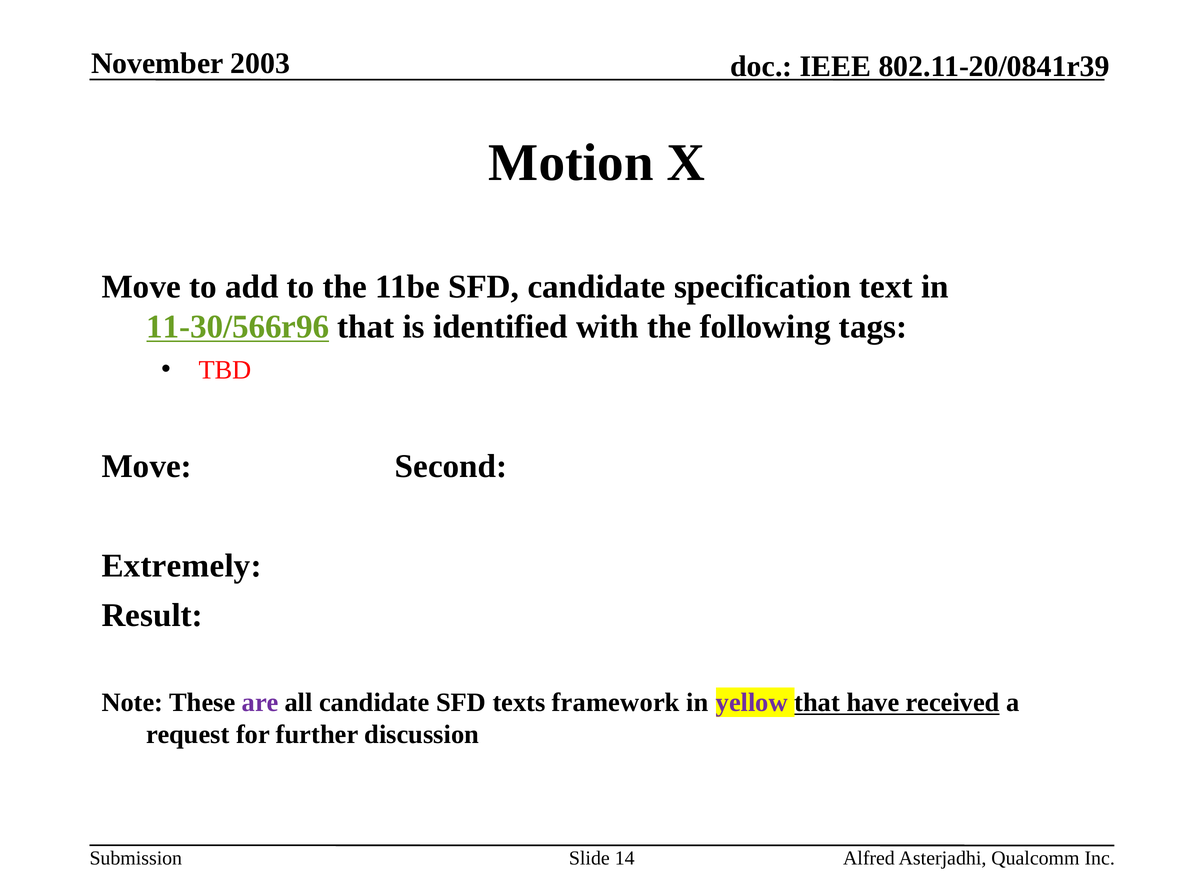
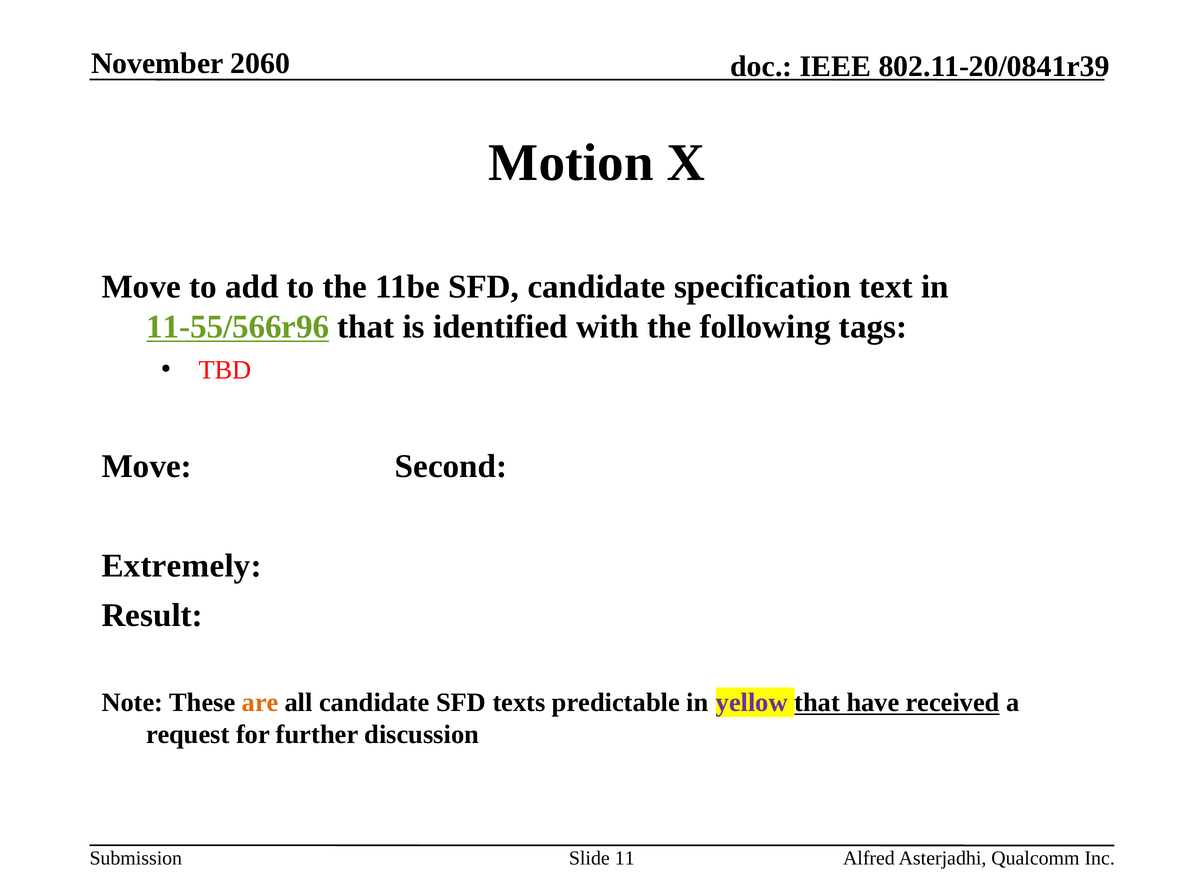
2003: 2003 -> 2060
11-30/566r96: 11-30/566r96 -> 11-55/566r96
are colour: purple -> orange
framework: framework -> predictable
14: 14 -> 11
